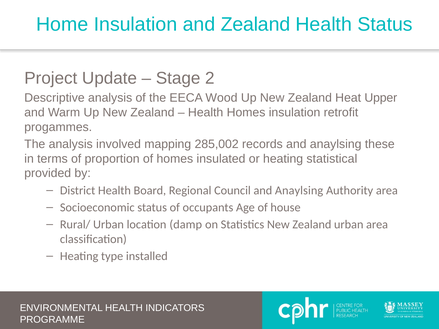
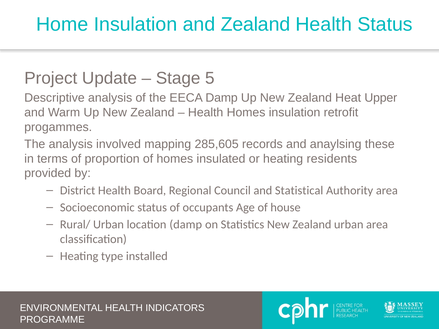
2: 2 -> 5
EECA Wood: Wood -> Damp
285,002: 285,002 -> 285,605
statistical: statistical -> residents
Council and Anaylsing: Anaylsing -> Statistical
